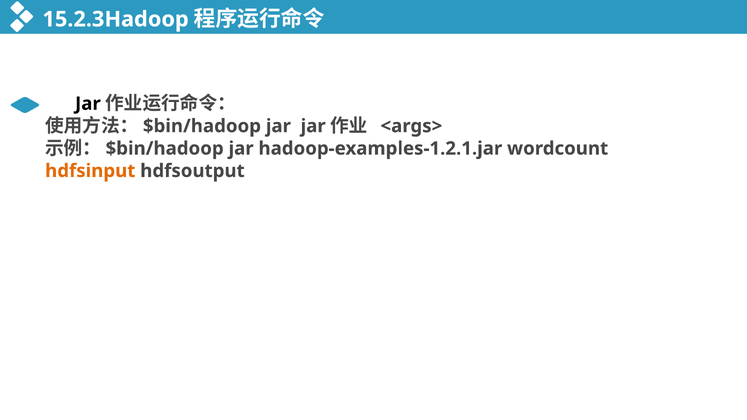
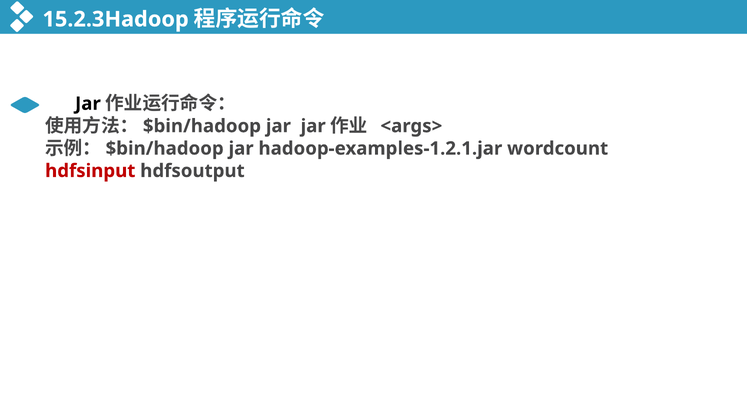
hdfsinput colour: orange -> red
